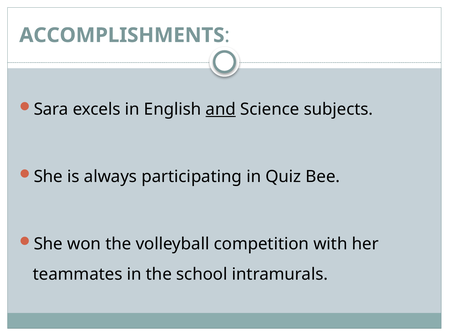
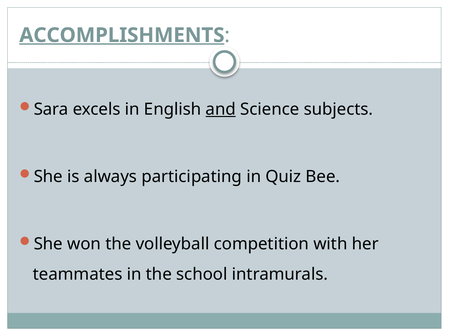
ACCOMPLISHMENTS underline: none -> present
